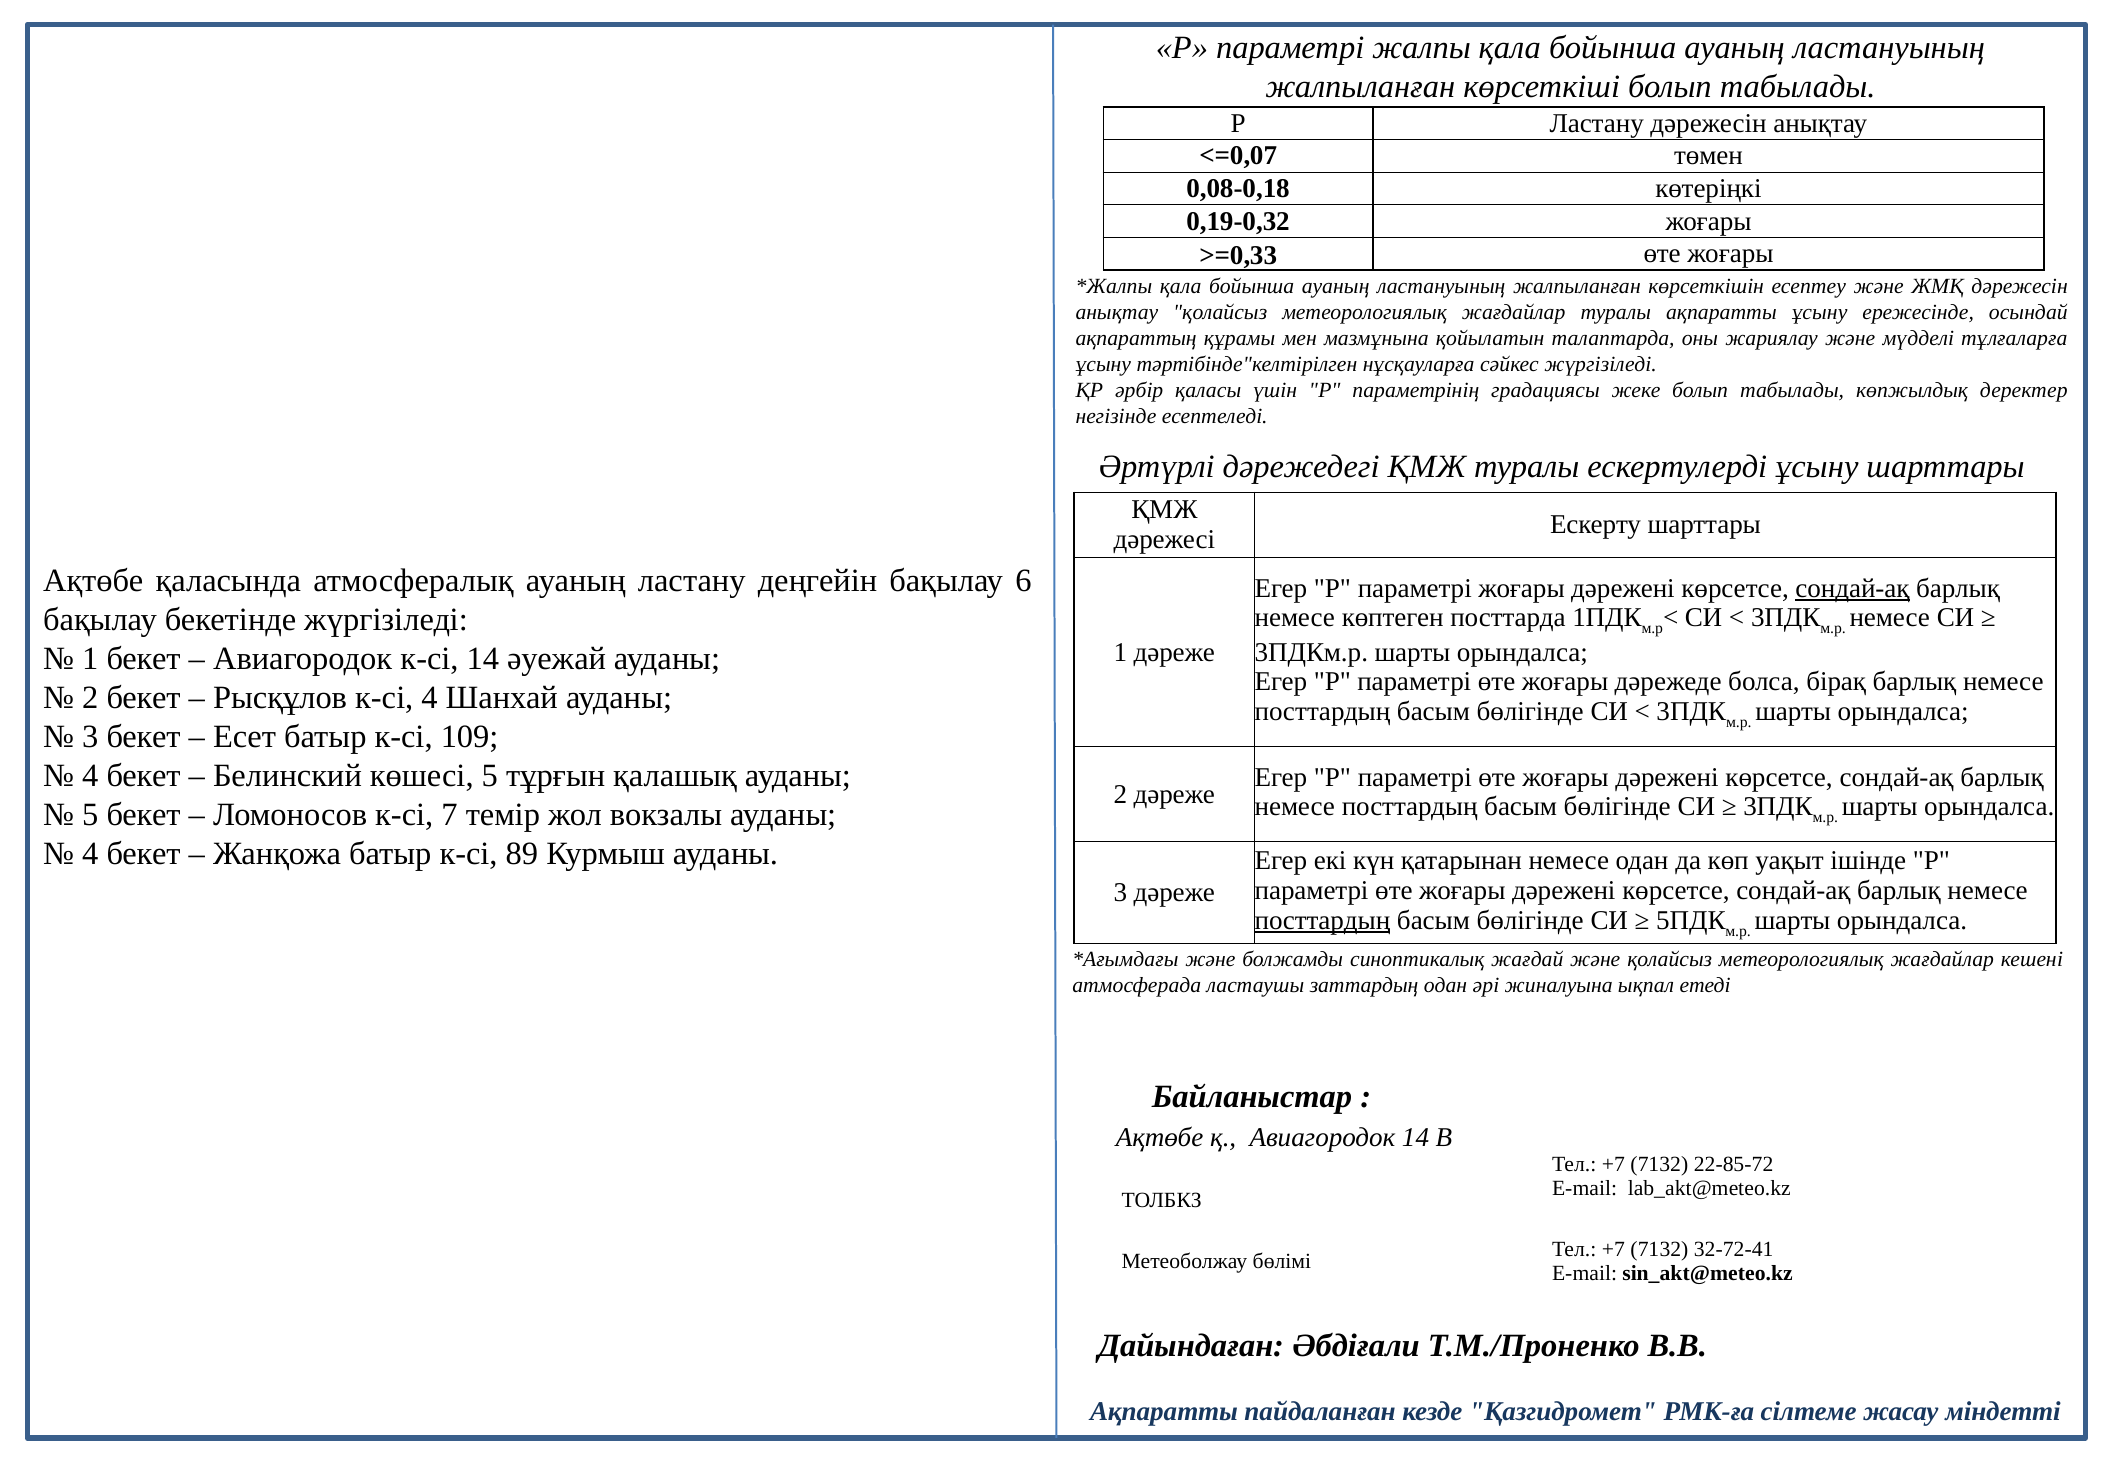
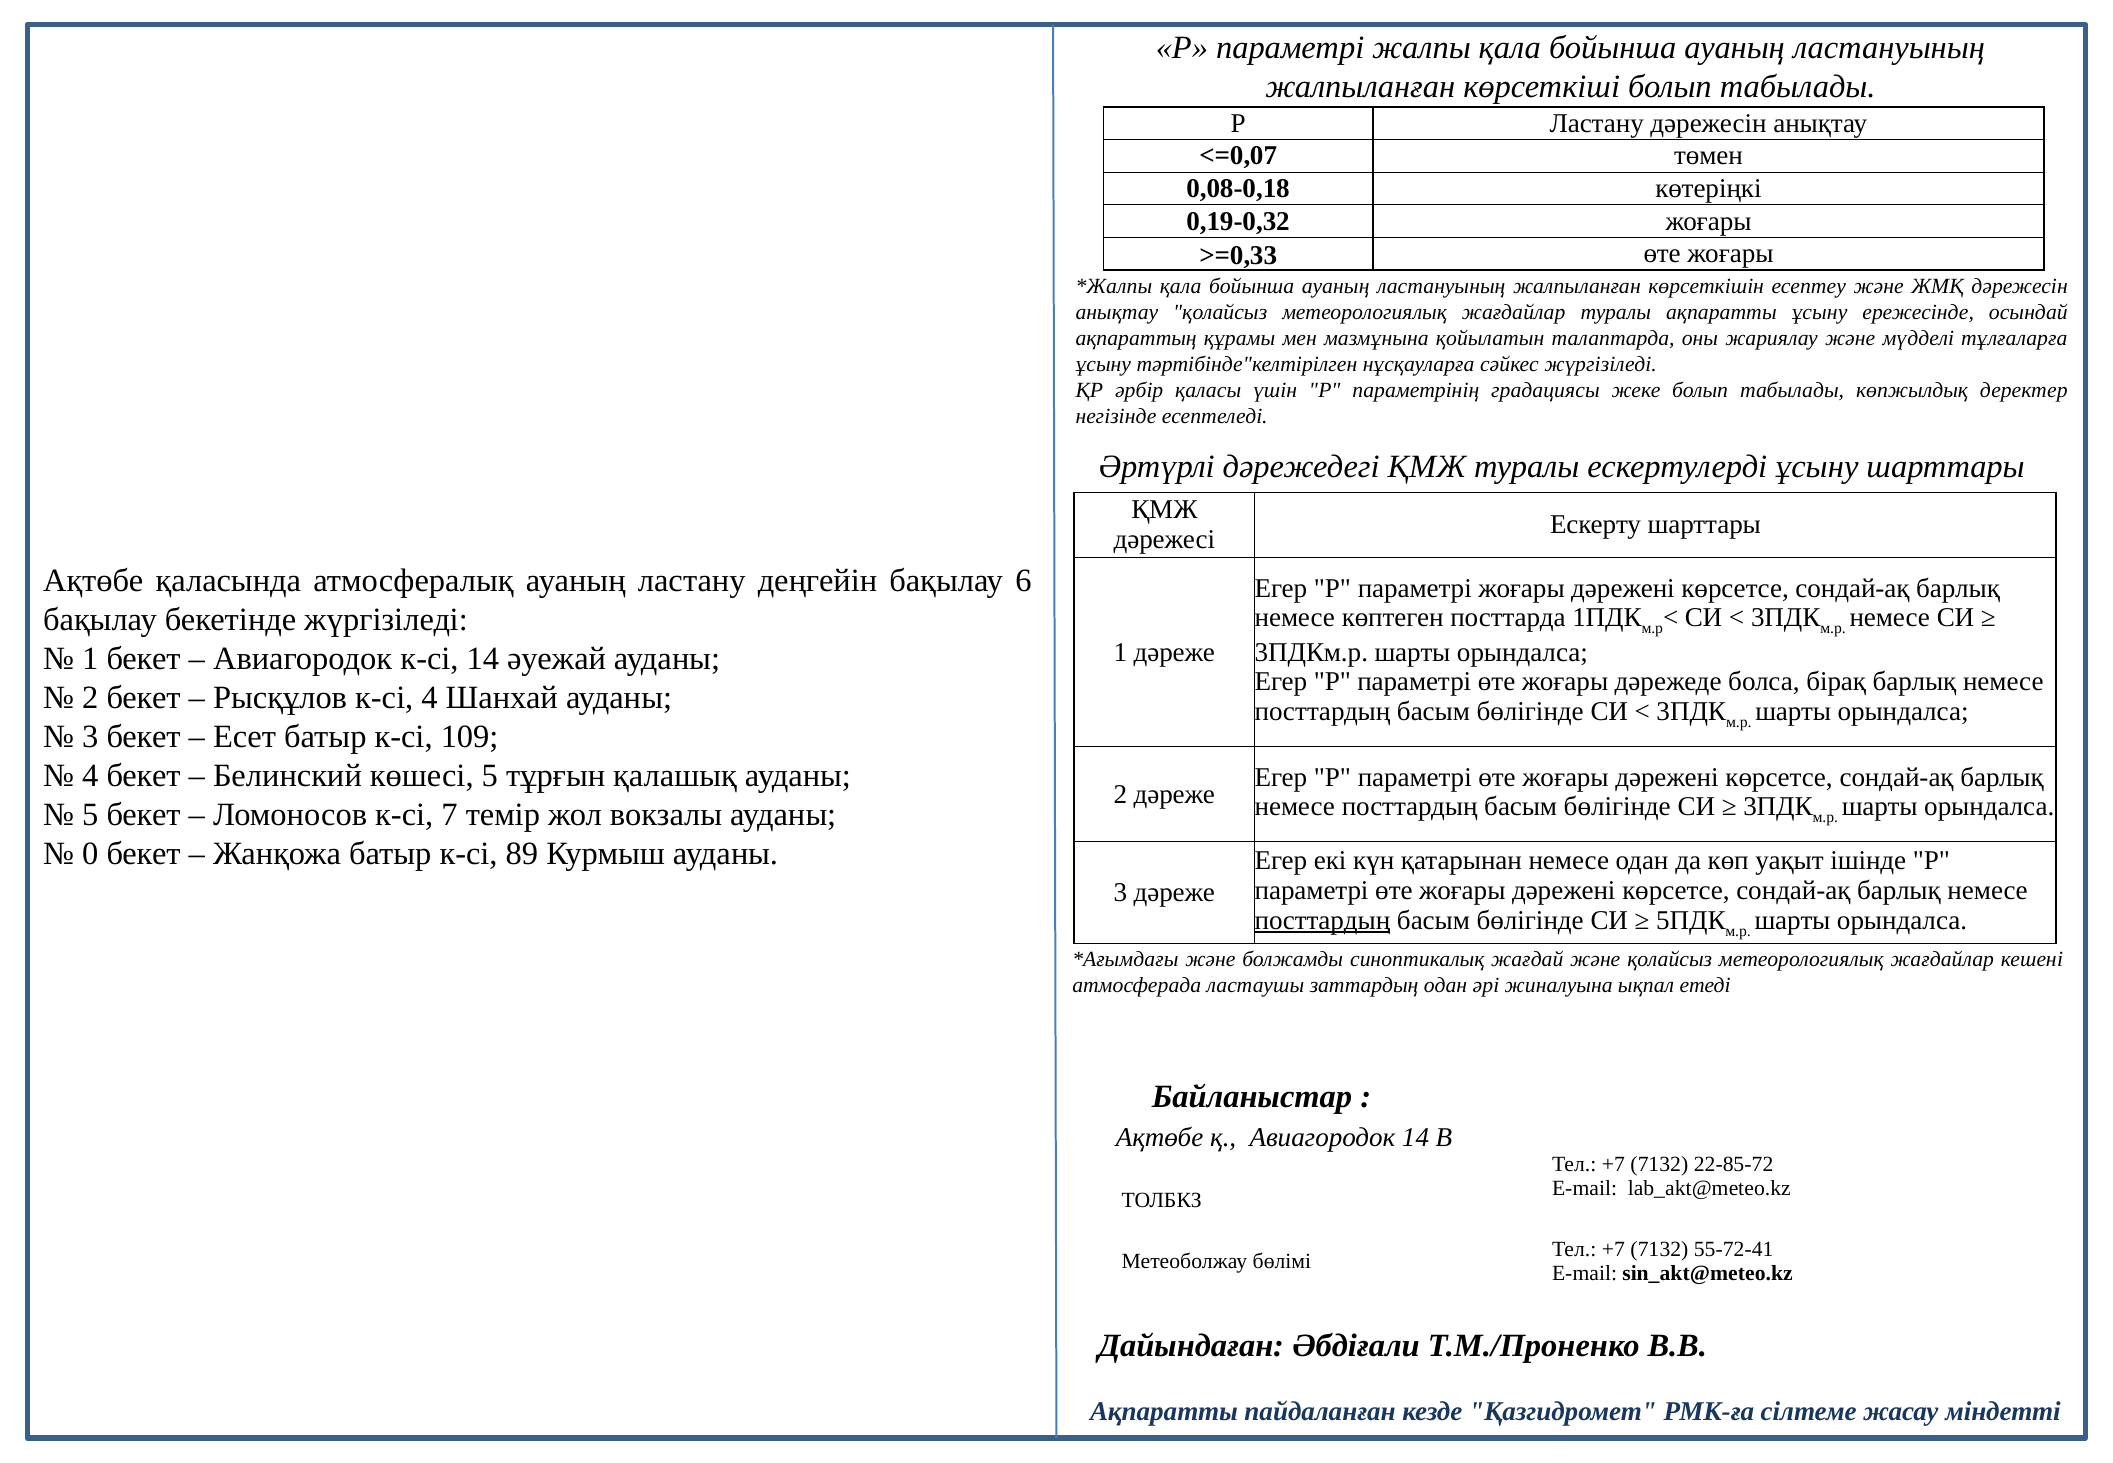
сондай-ақ at (1852, 588) underline: present -> none
4 at (90, 854): 4 -> 0
32-72-41: 32-72-41 -> 55-72-41
